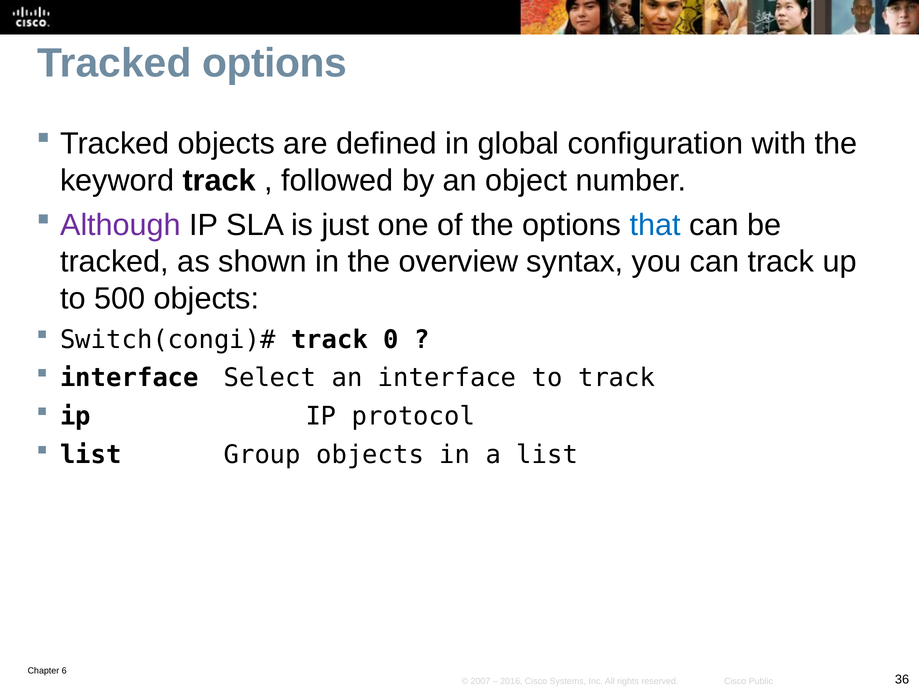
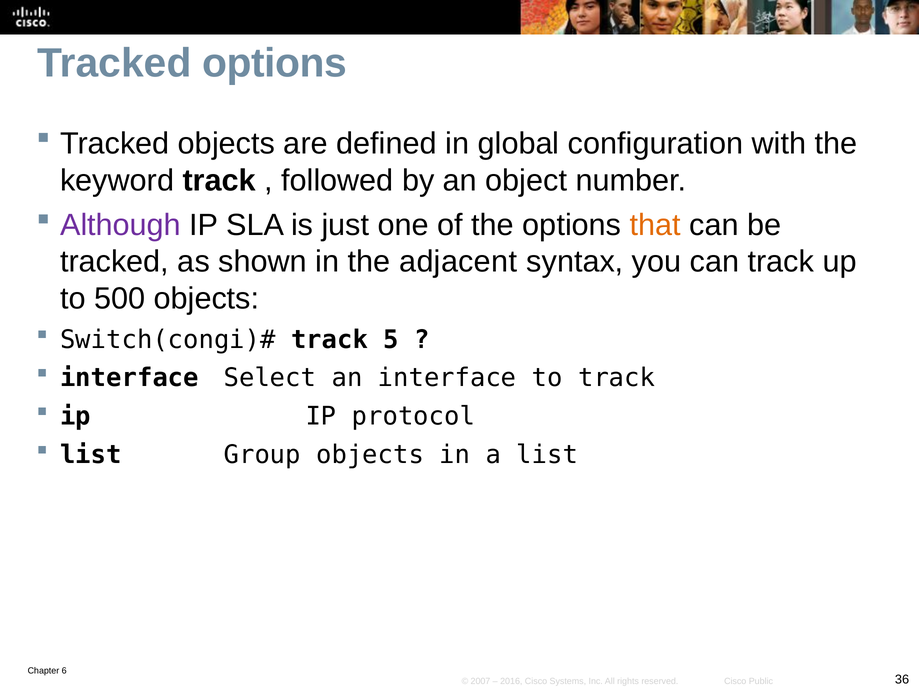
that colour: blue -> orange
overview: overview -> adjacent
0: 0 -> 5
